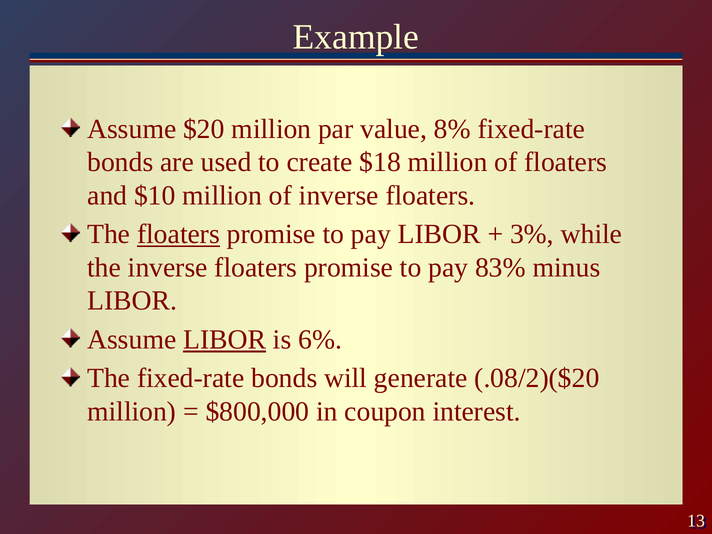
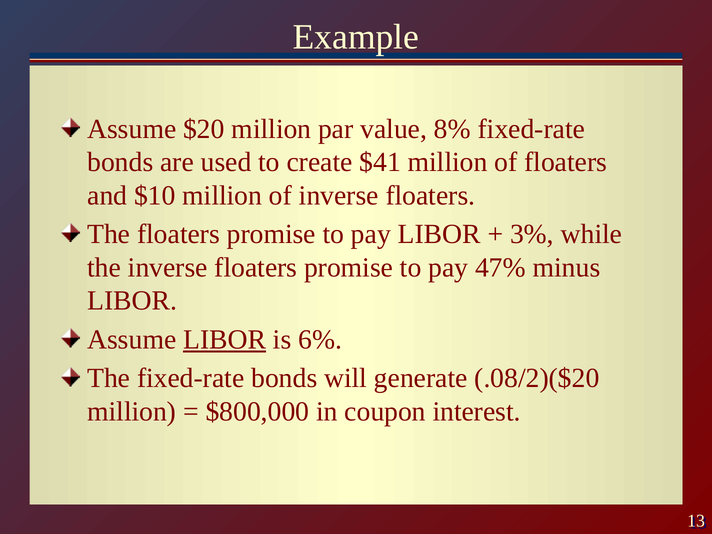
$18: $18 -> $41
floaters at (178, 234) underline: present -> none
83%: 83% -> 47%
